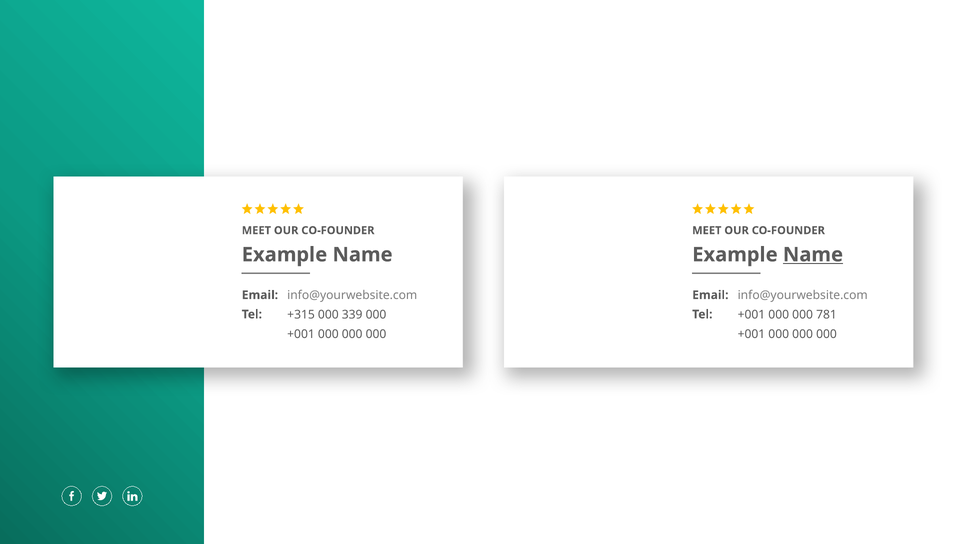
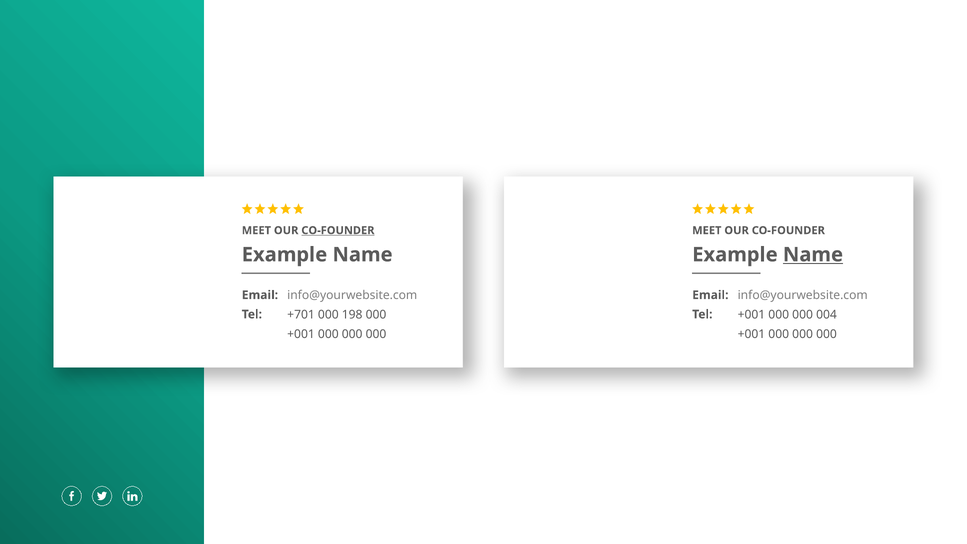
CO-FOUNDER at (338, 230) underline: none -> present
+315: +315 -> +701
339: 339 -> 198
781: 781 -> 004
